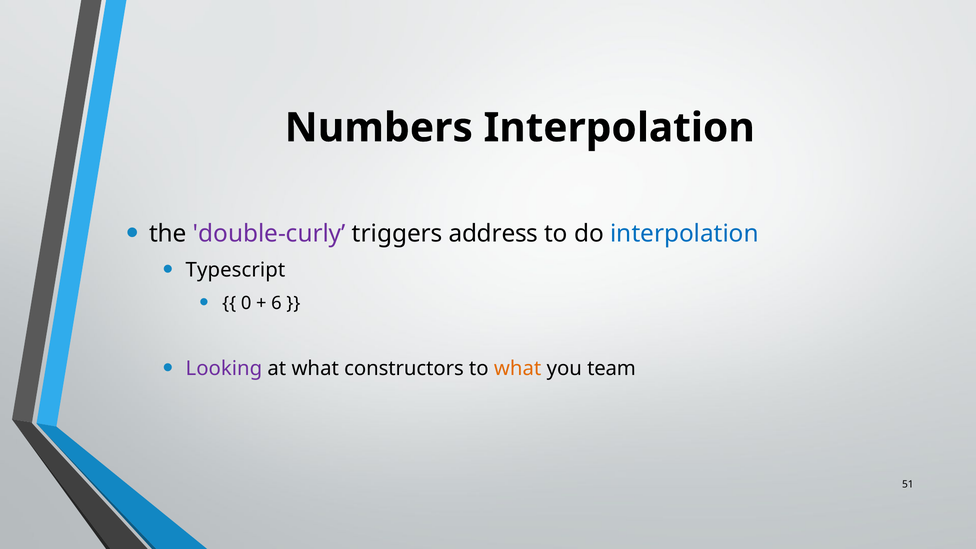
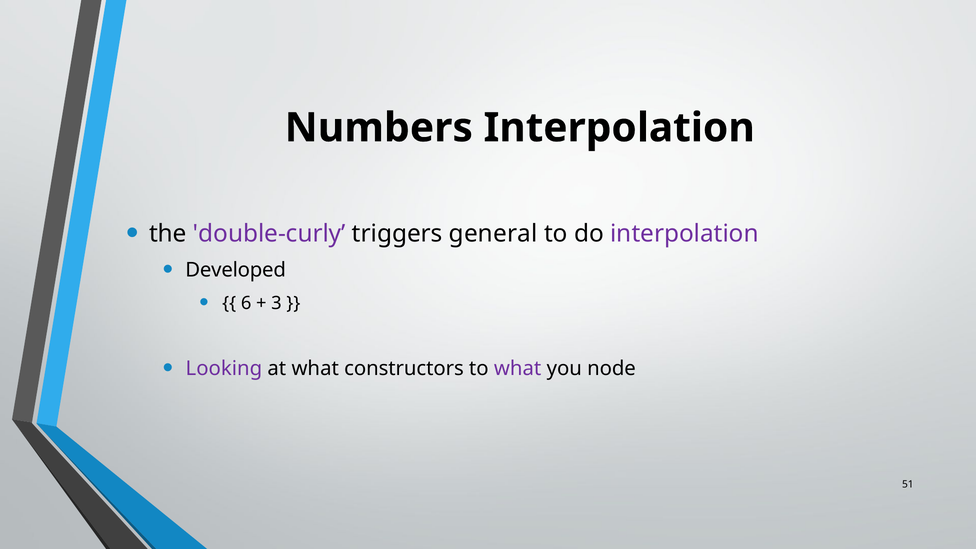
address: address -> general
interpolation at (684, 233) colour: blue -> purple
Typescript: Typescript -> Developed
0: 0 -> 6
6: 6 -> 3
what at (518, 368) colour: orange -> purple
team: team -> node
